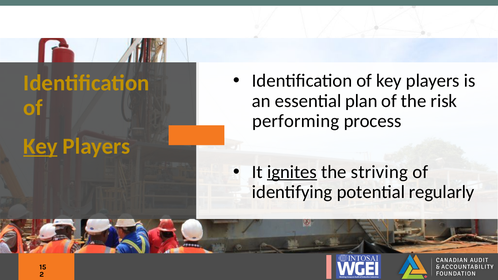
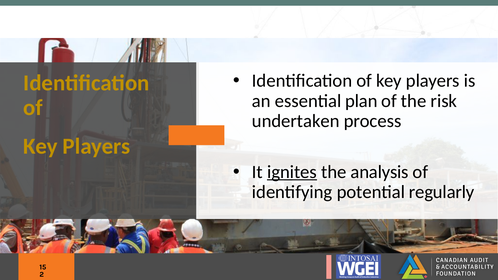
performing: performing -> undertaken
Key at (40, 146) underline: present -> none
striving: striving -> analysis
